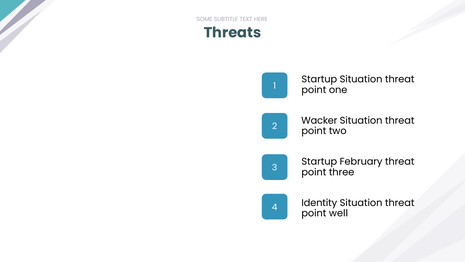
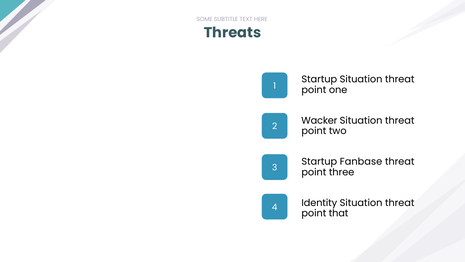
February: February -> Fanbase
well: well -> that
